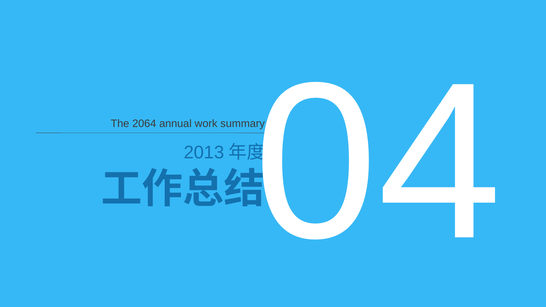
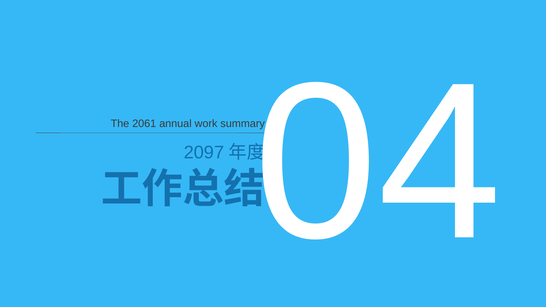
2064: 2064 -> 2061
2013: 2013 -> 2097
